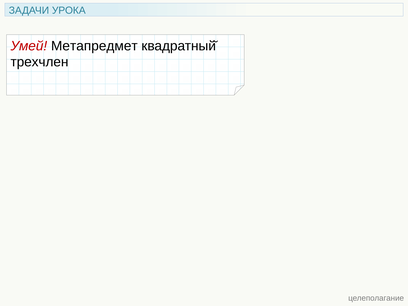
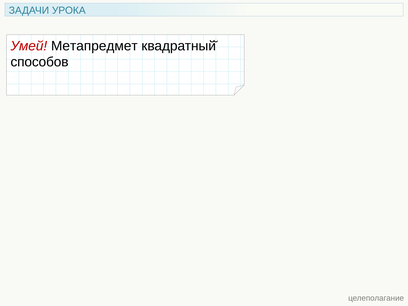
трехчлен: трехчлен -> способов
